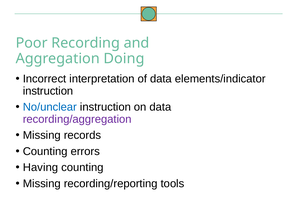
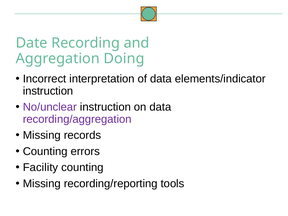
Poor: Poor -> Date
No/unclear colour: blue -> purple
Having: Having -> Facility
